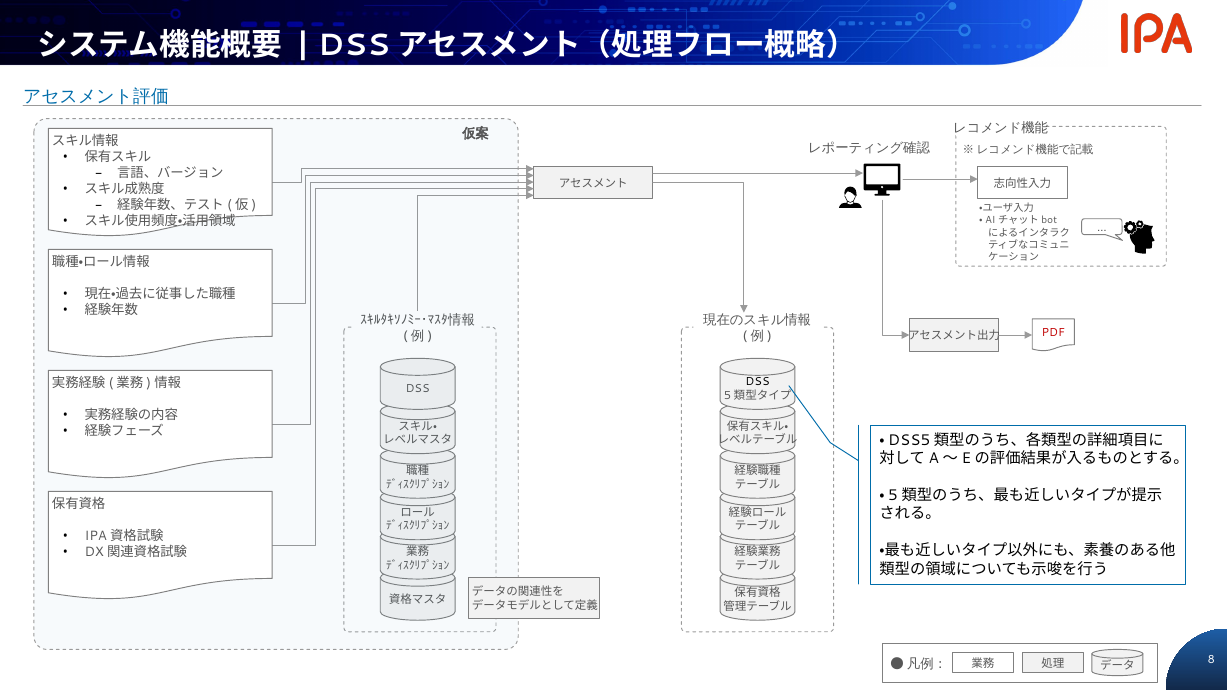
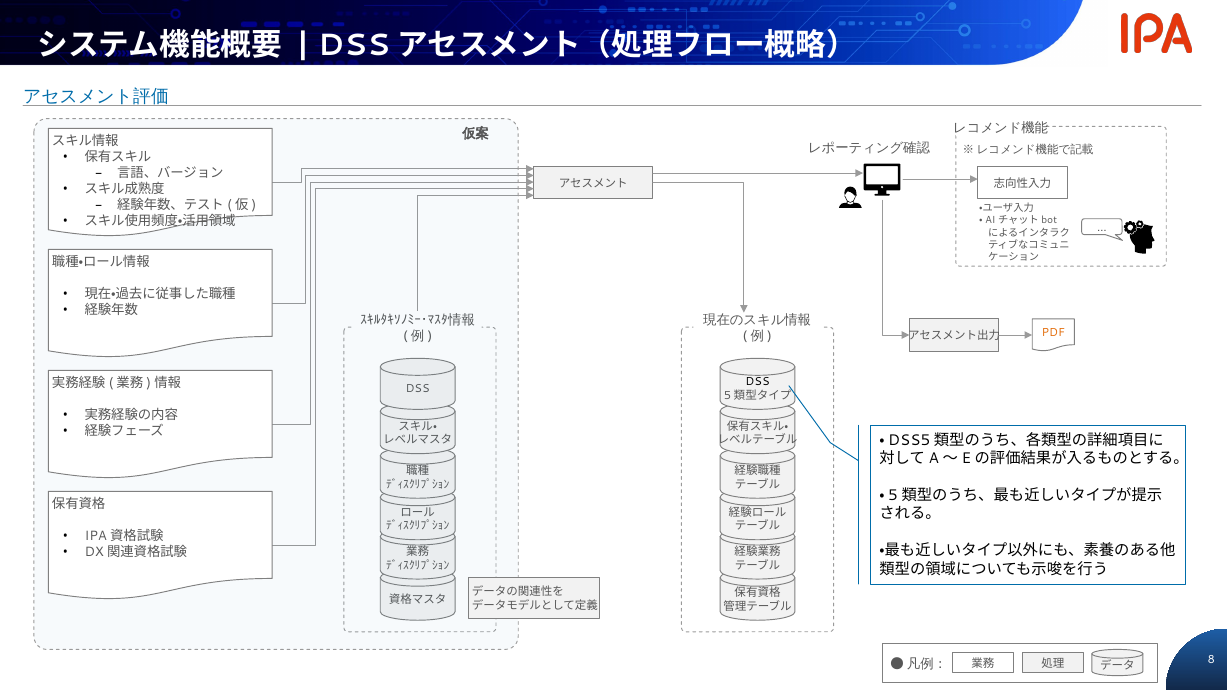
PDF colour: red -> orange
